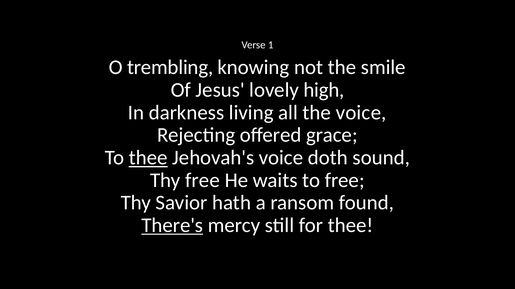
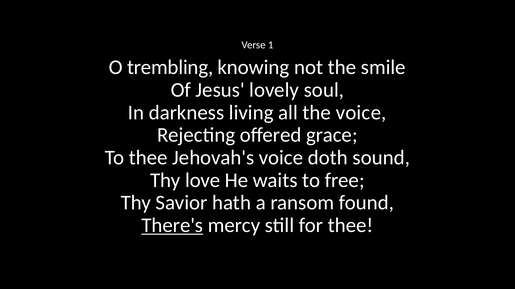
high: high -> soul
thee at (148, 158) underline: present -> none
Thy free: free -> love
